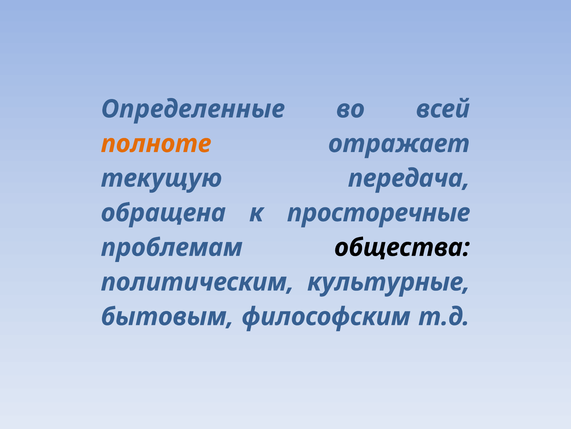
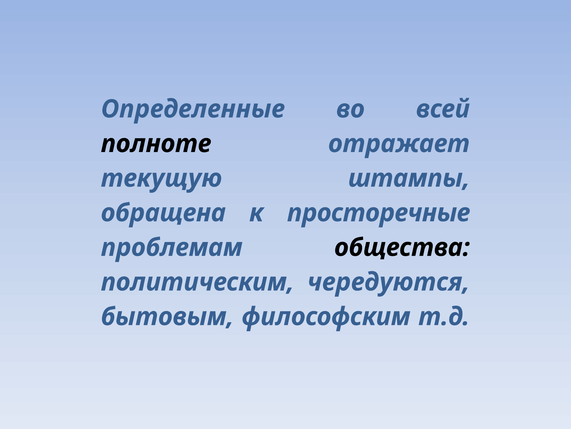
полноте colour: orange -> black
передача: передача -> штампы
культурные: культурные -> чередуются
